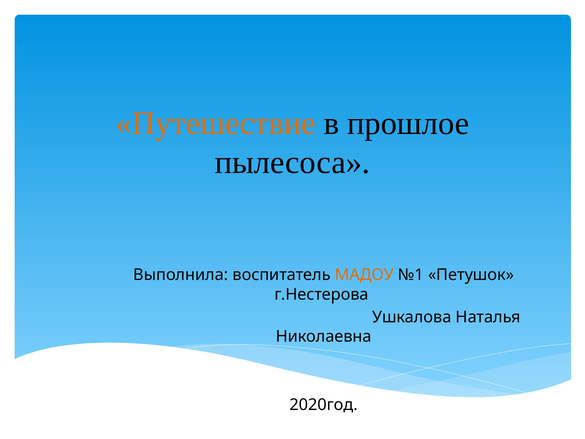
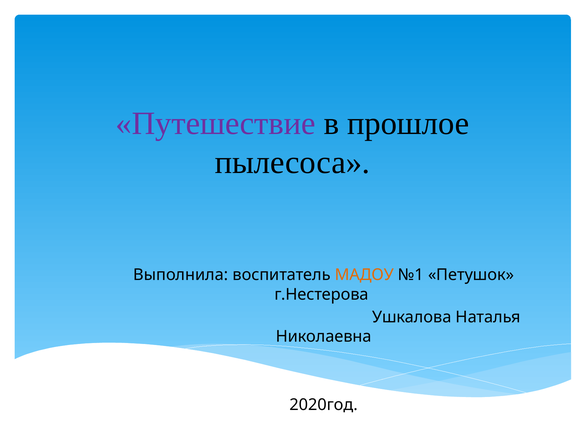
Путешествие colour: orange -> purple
